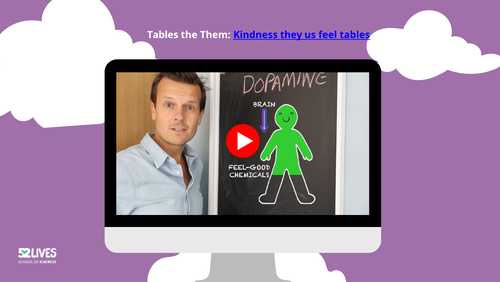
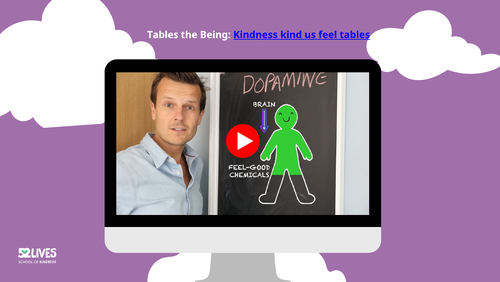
Them: Them -> Being
they: they -> kind
